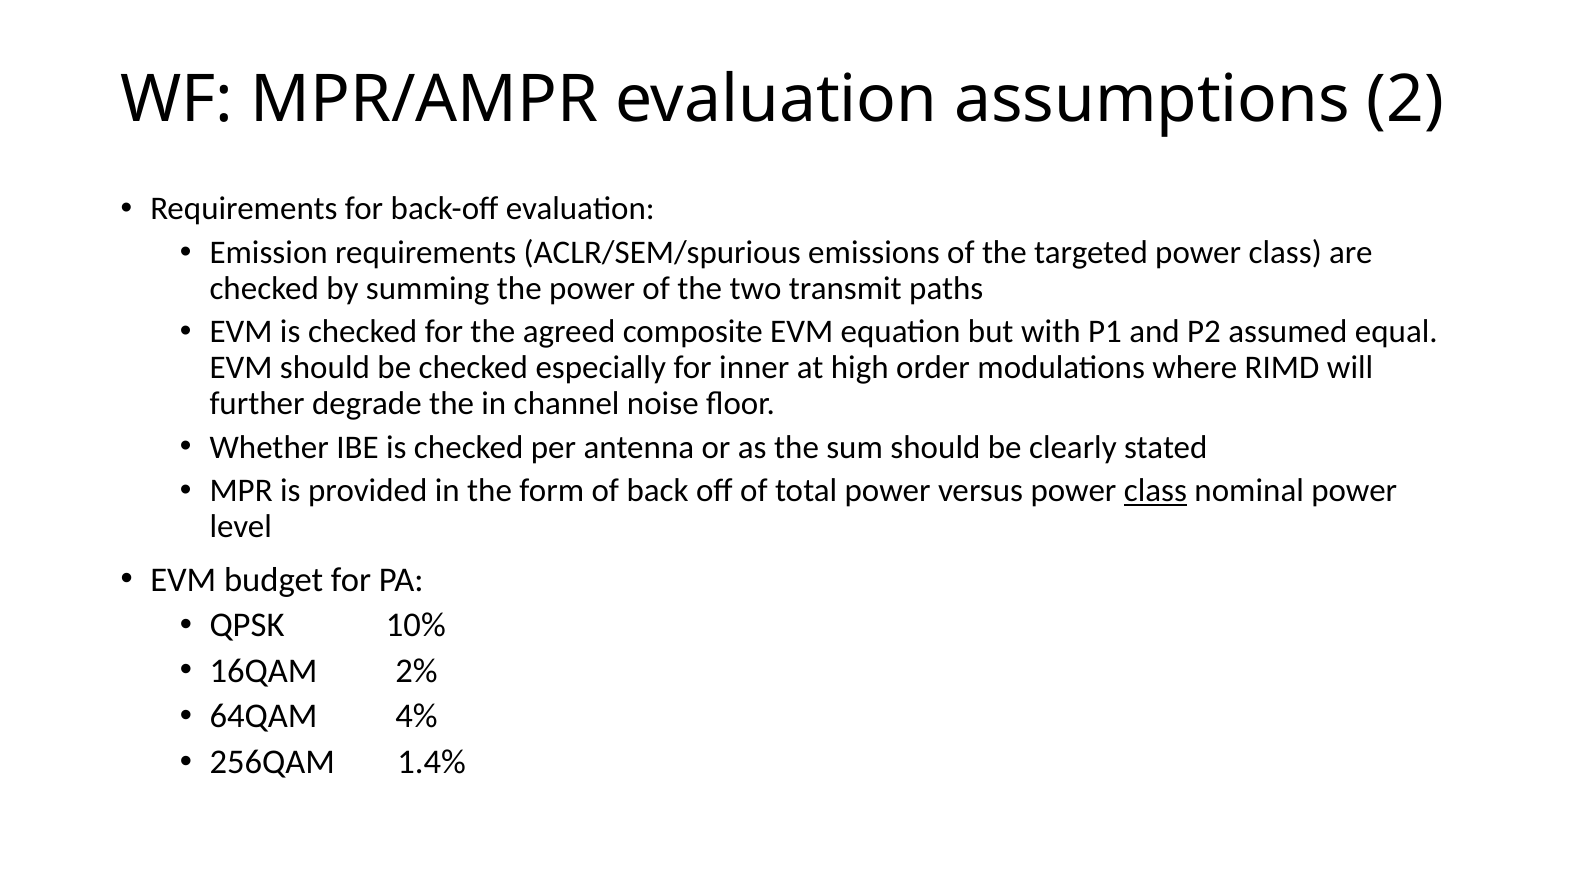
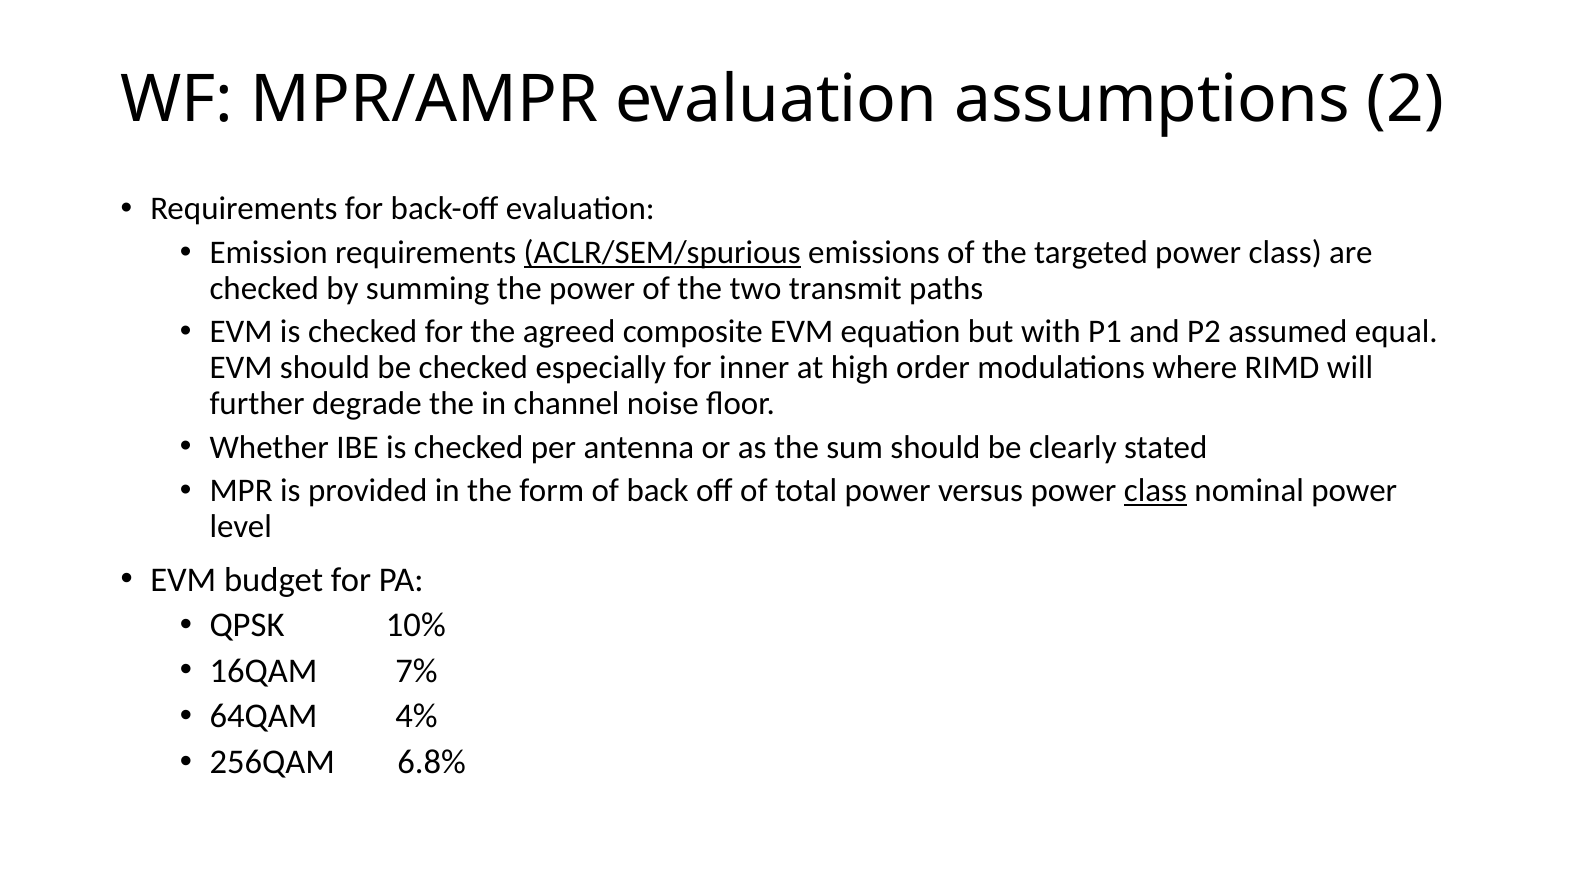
ACLR/SEM/spurious underline: none -> present
2%: 2% -> 7%
1.4%: 1.4% -> 6.8%
